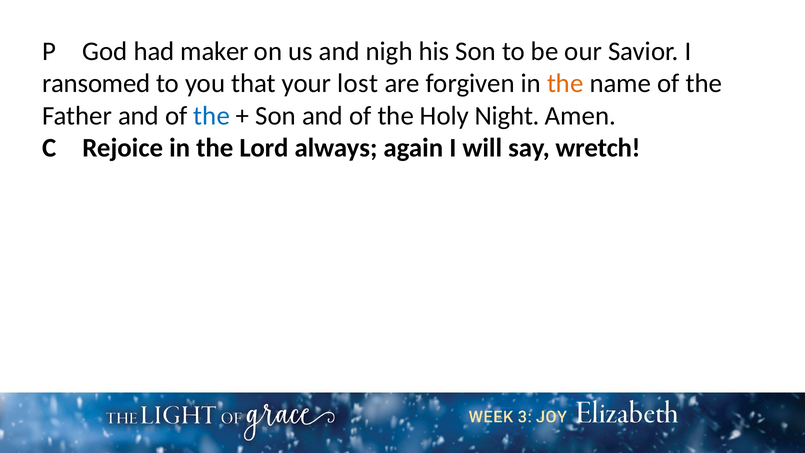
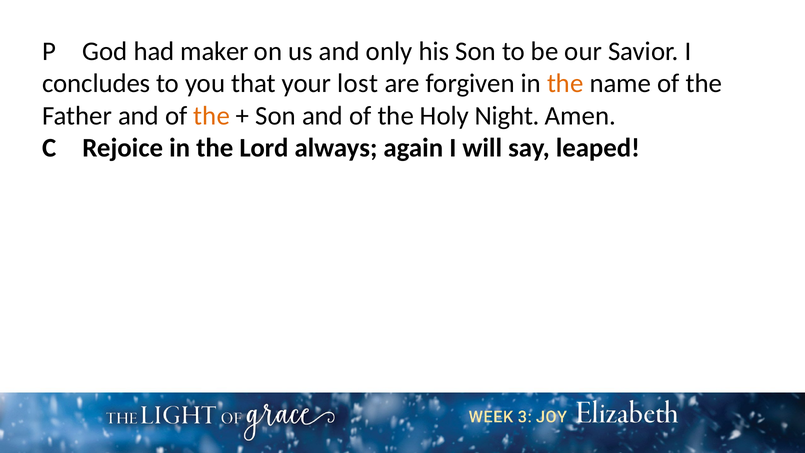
nigh: nigh -> only
ransomed: ransomed -> concludes
the at (212, 116) colour: blue -> orange
wretch: wretch -> leaped
